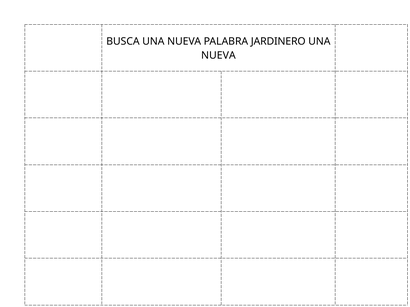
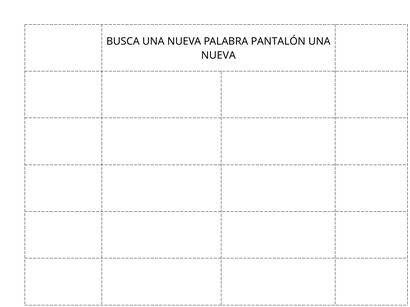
JARDINERO: JARDINERO -> PANTALÓN
